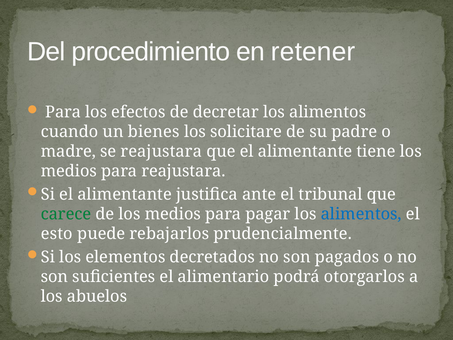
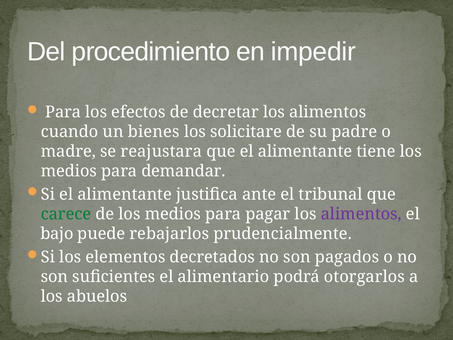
retener: retener -> impedir
para reajustara: reajustara -> demandar
alimentos at (361, 214) colour: blue -> purple
esto: esto -> bajo
